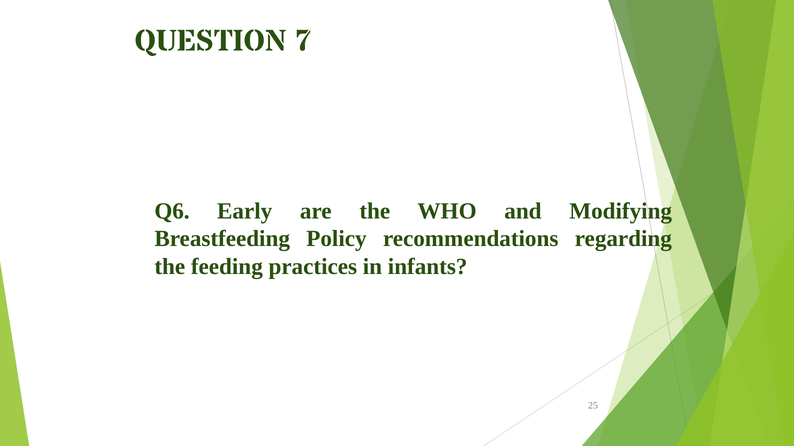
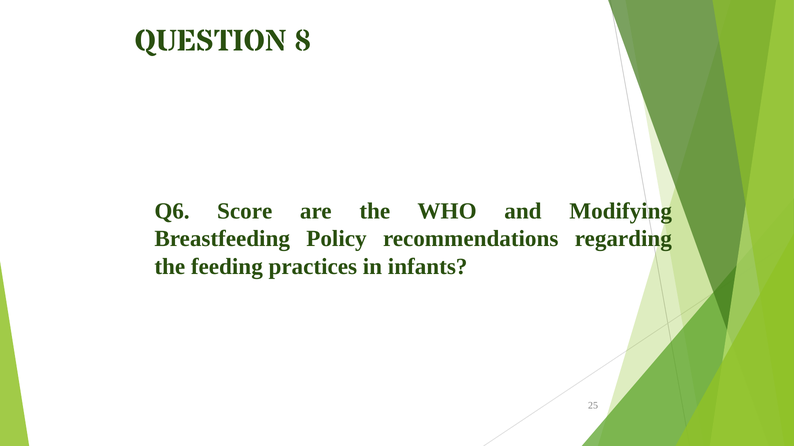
7: 7 -> 8
Early: Early -> Score
